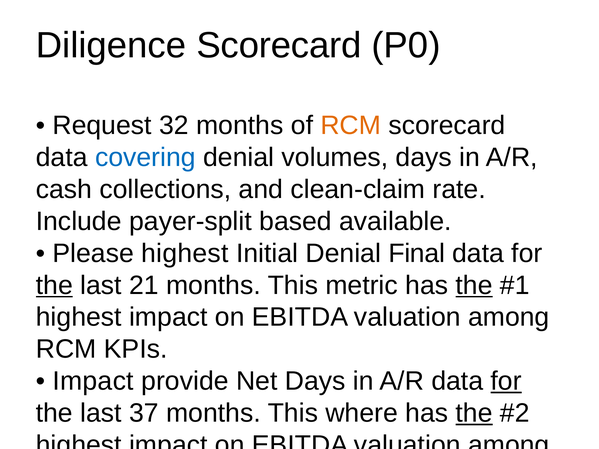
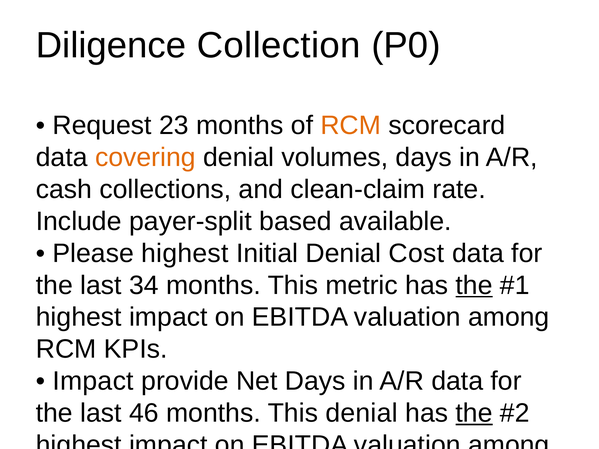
Diligence Scorecard: Scorecard -> Collection
32: 32 -> 23
covering colour: blue -> orange
Denial Final: Final -> Cost
the at (54, 285) underline: present -> none
21: 21 -> 34
for at (506, 381) underline: present -> none
37: 37 -> 46
This where: where -> denial
